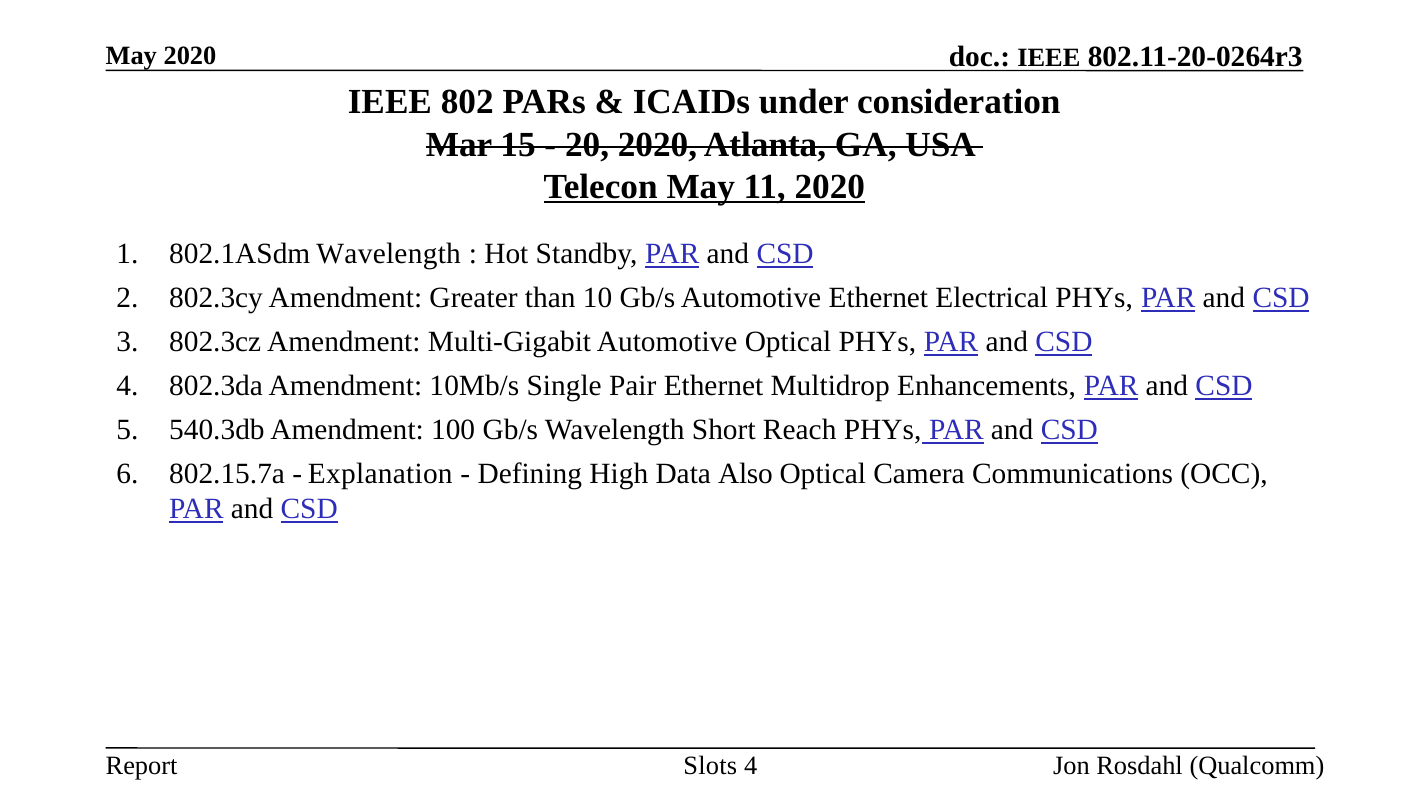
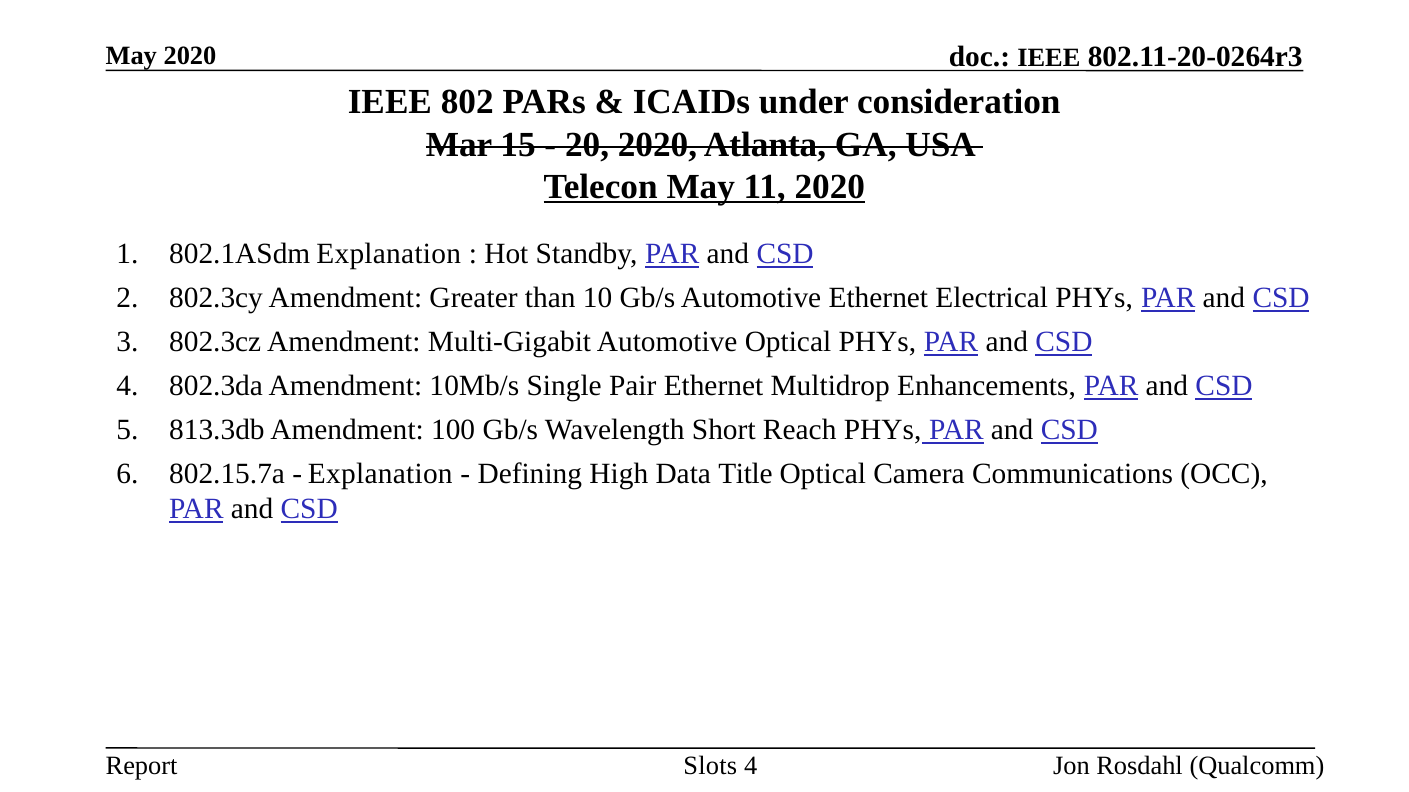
802.1ASdm Wavelength: Wavelength -> Explanation
540.3db: 540.3db -> 813.3db
Also: Also -> Title
